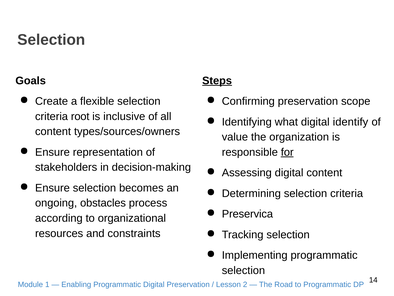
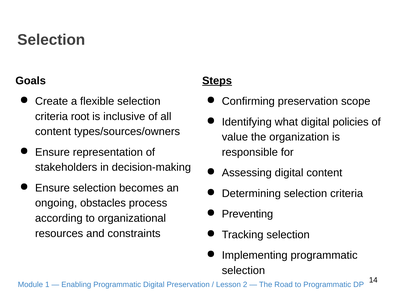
identify: identify -> policies
for underline: present -> none
Preservica: Preservica -> Preventing
